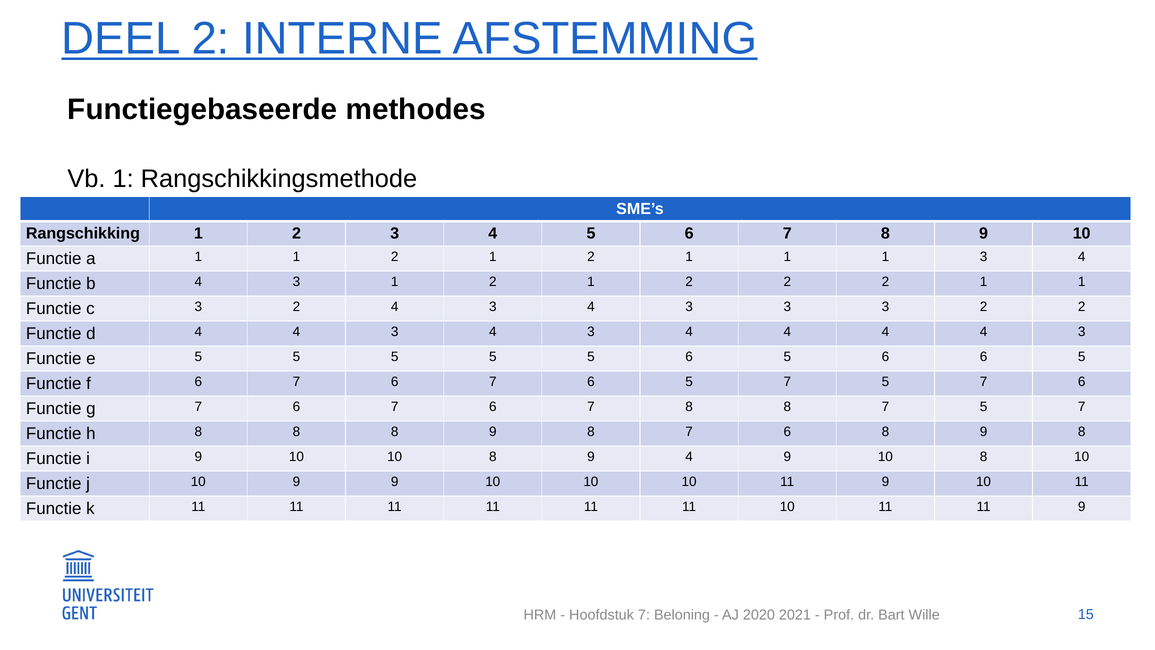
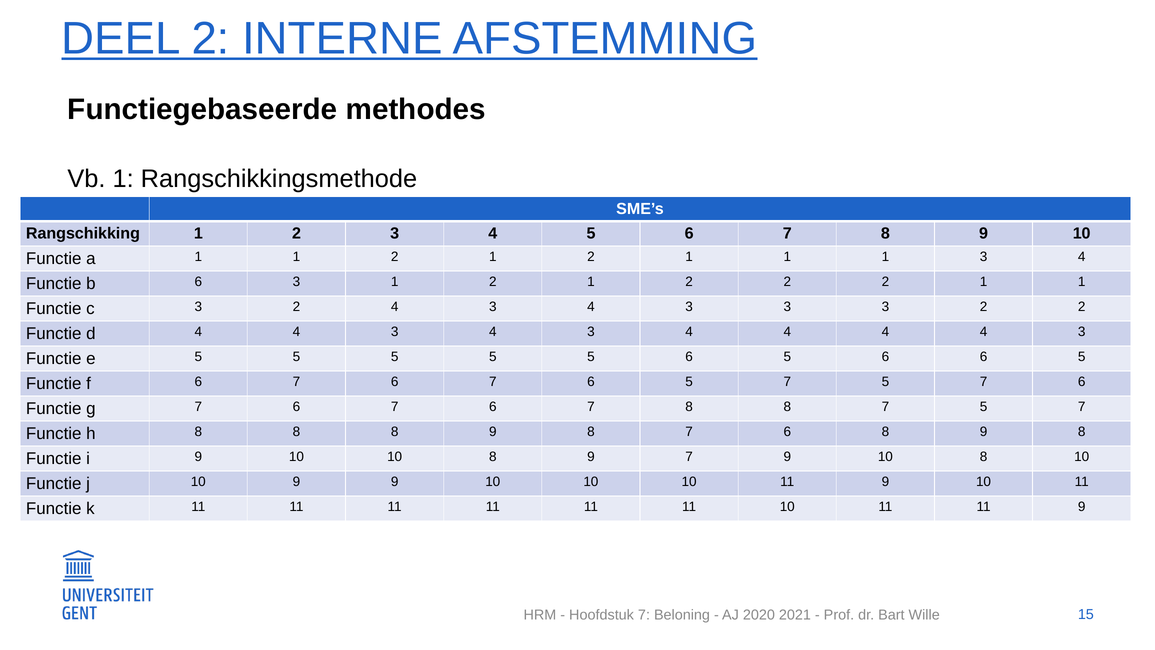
b 4: 4 -> 6
9 4: 4 -> 7
